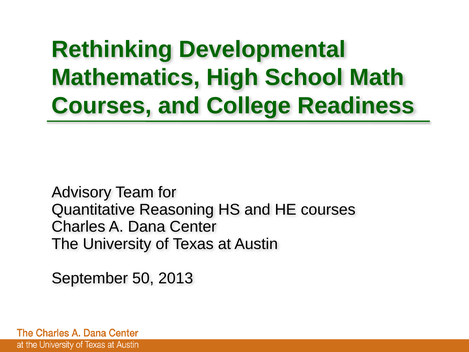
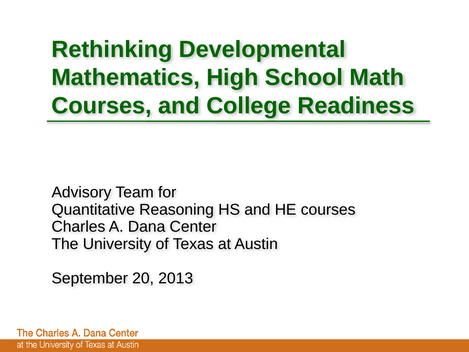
50: 50 -> 20
